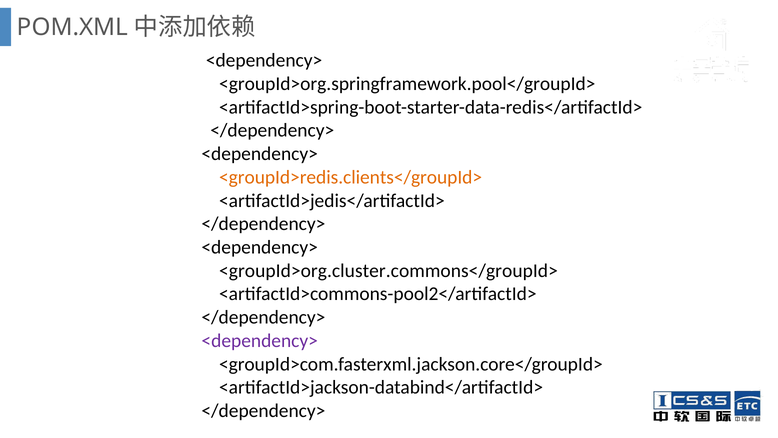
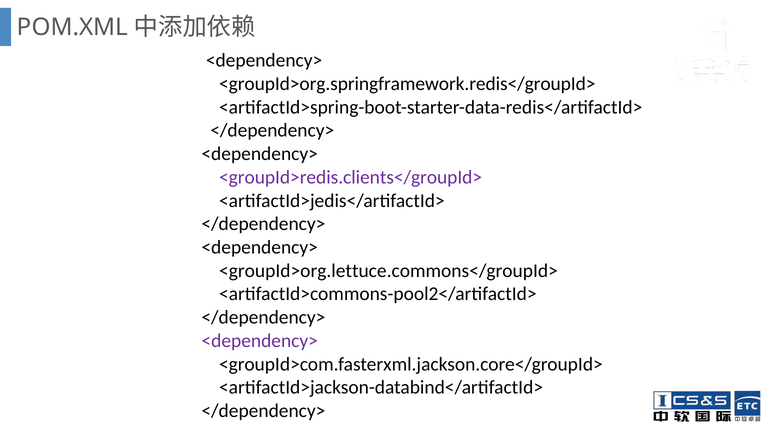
<groupId>org.springframework.pool</groupId>: <groupId>org.springframework.pool</groupId> -> <groupId>org.springframework.redis</groupId>
<groupId>redis.clients</groupId> colour: orange -> purple
<groupId>org.cluster.commons</groupId>: <groupId>org.cluster.commons</groupId> -> <groupId>org.lettuce.commons</groupId>
